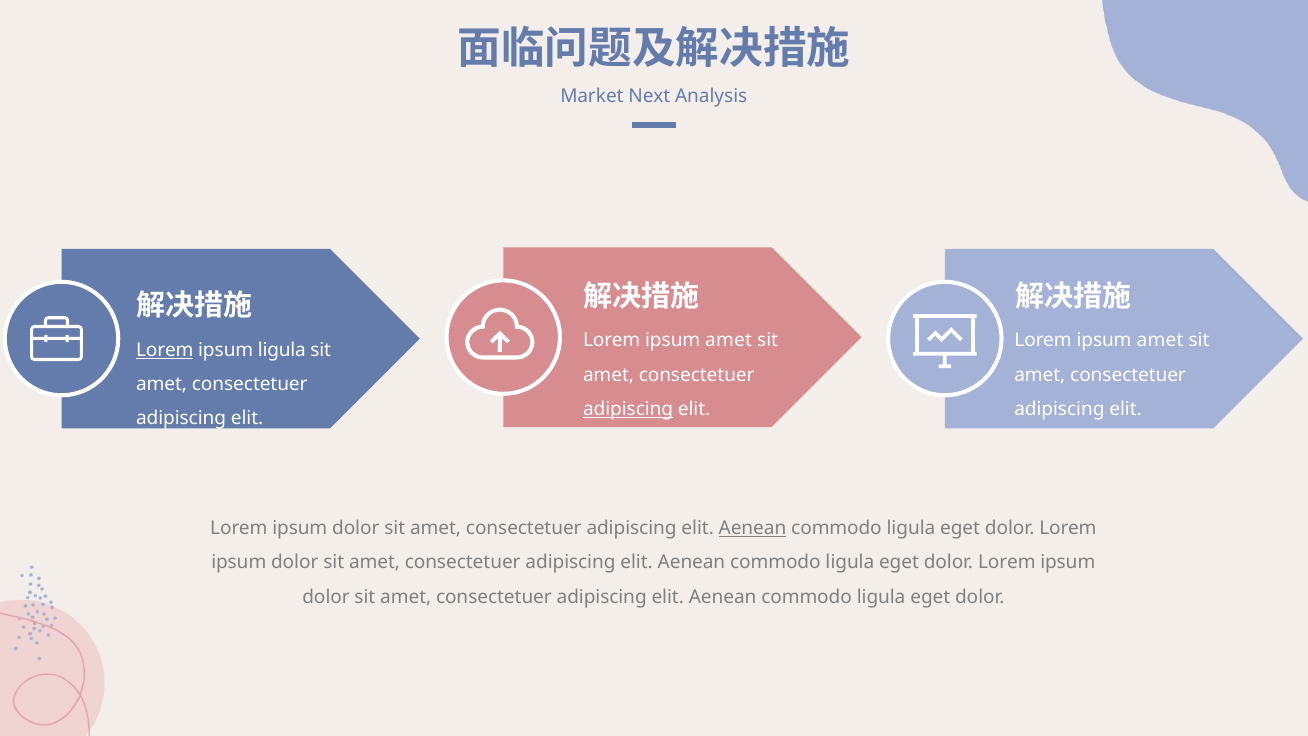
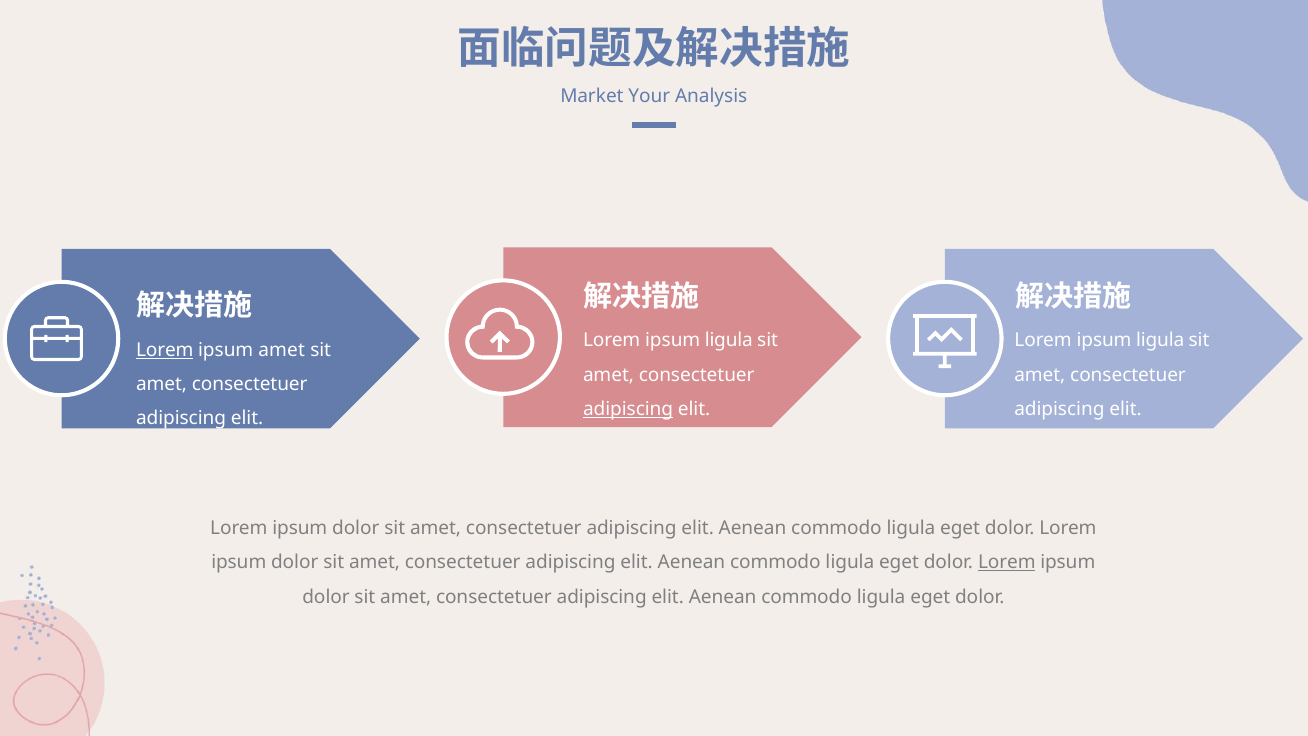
Next: Next -> Your
amet at (729, 340): amet -> ligula
amet at (1160, 340): amet -> ligula
ipsum ligula: ligula -> amet
Aenean at (752, 528) underline: present -> none
Lorem at (1007, 562) underline: none -> present
